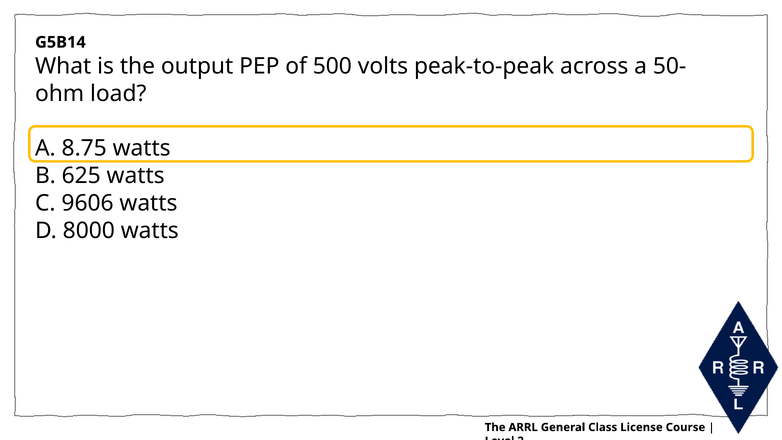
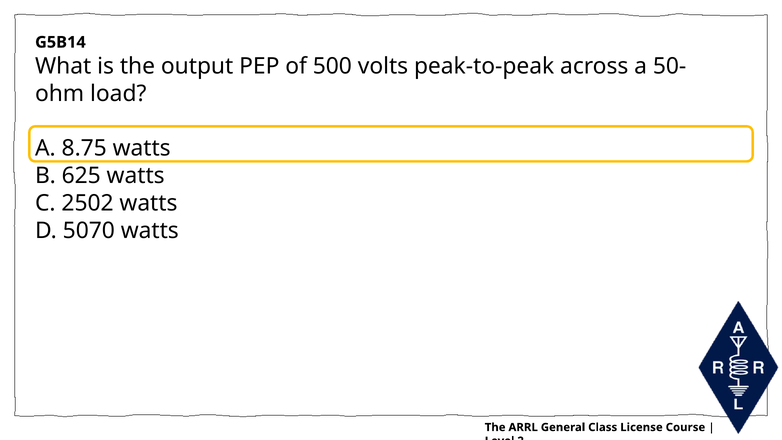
9606: 9606 -> 2502
8000: 8000 -> 5070
